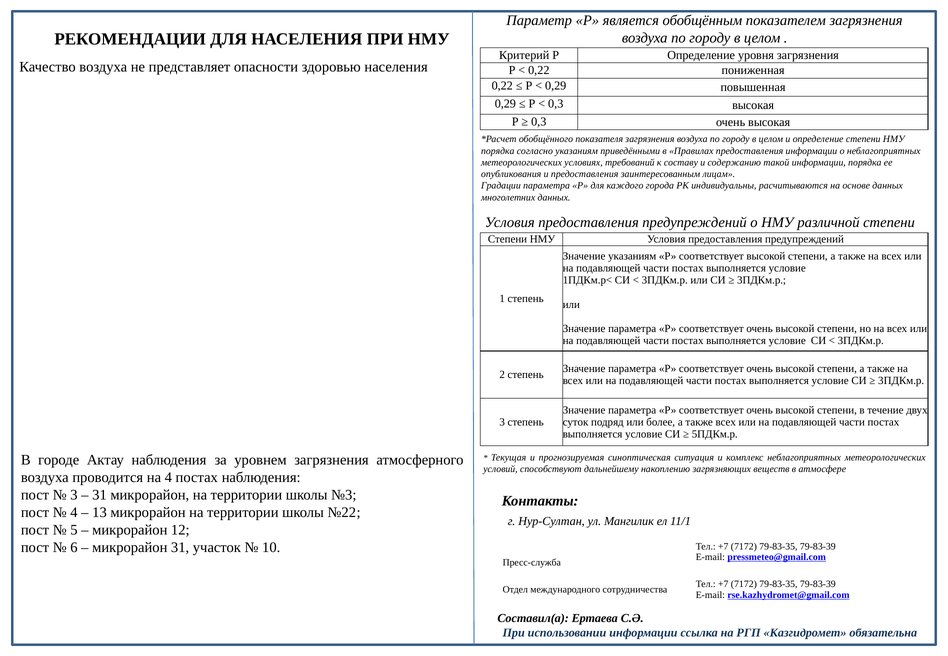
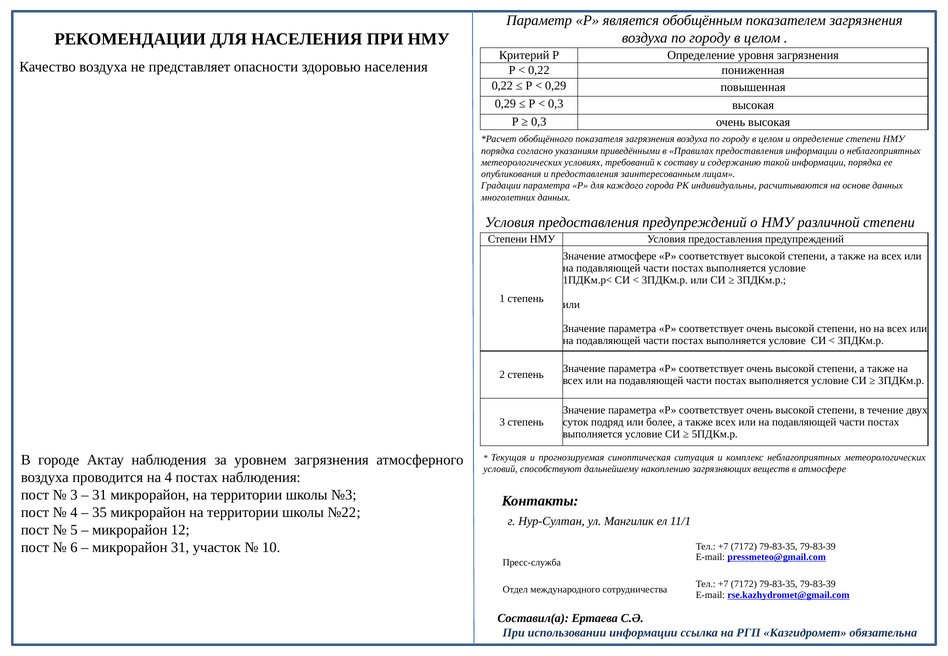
Значение указаниям: указаниям -> атмосфере
13: 13 -> 35
